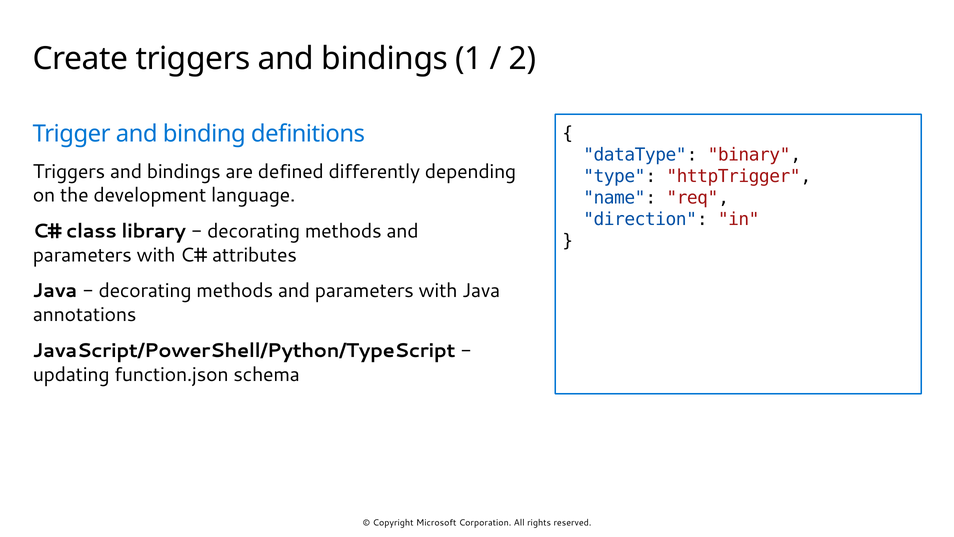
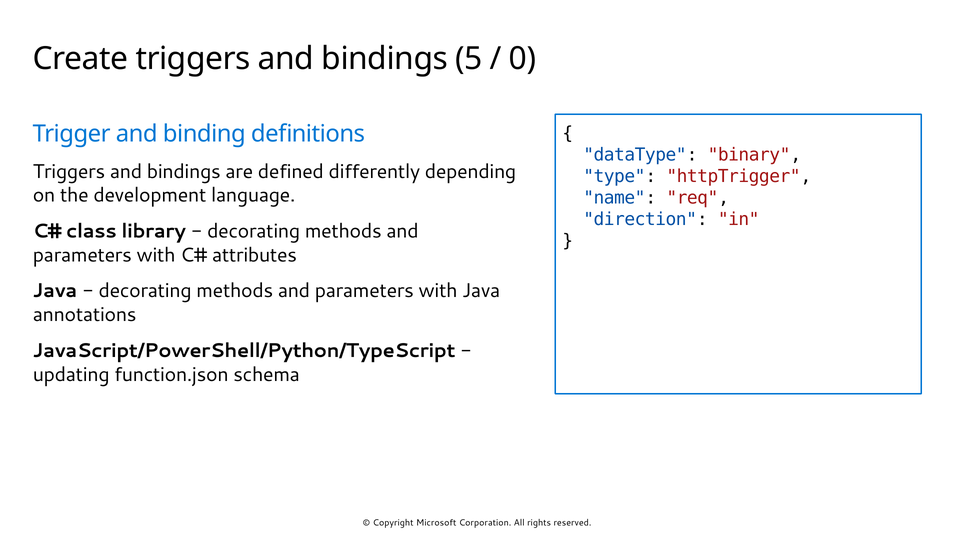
1: 1 -> 5
2: 2 -> 0
